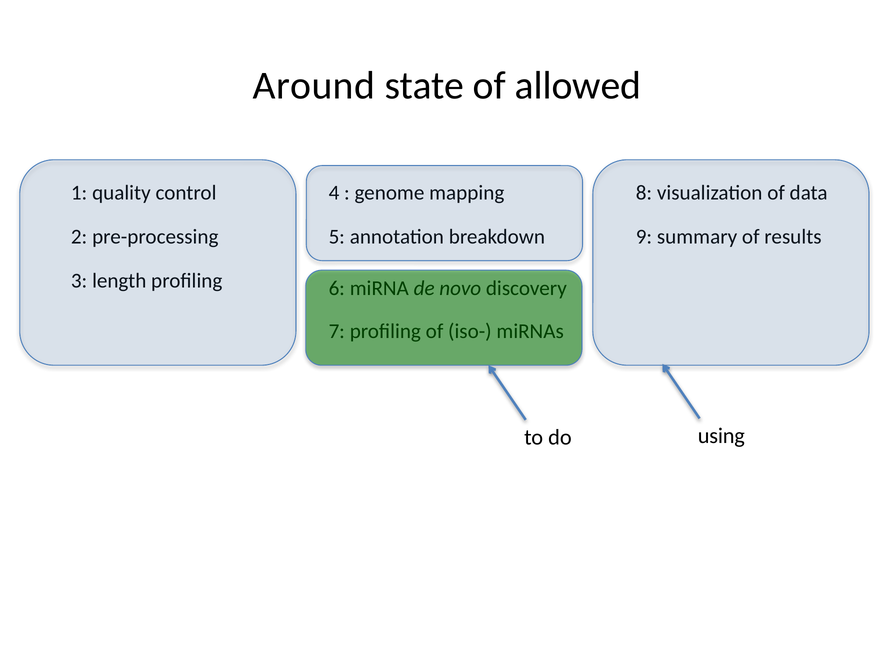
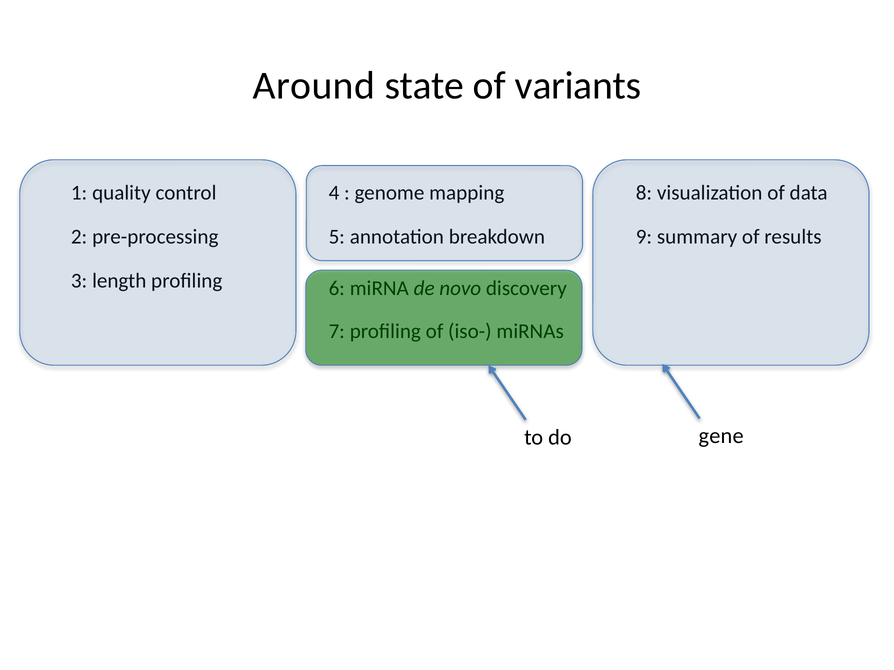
allowed: allowed -> variants
using: using -> gene
